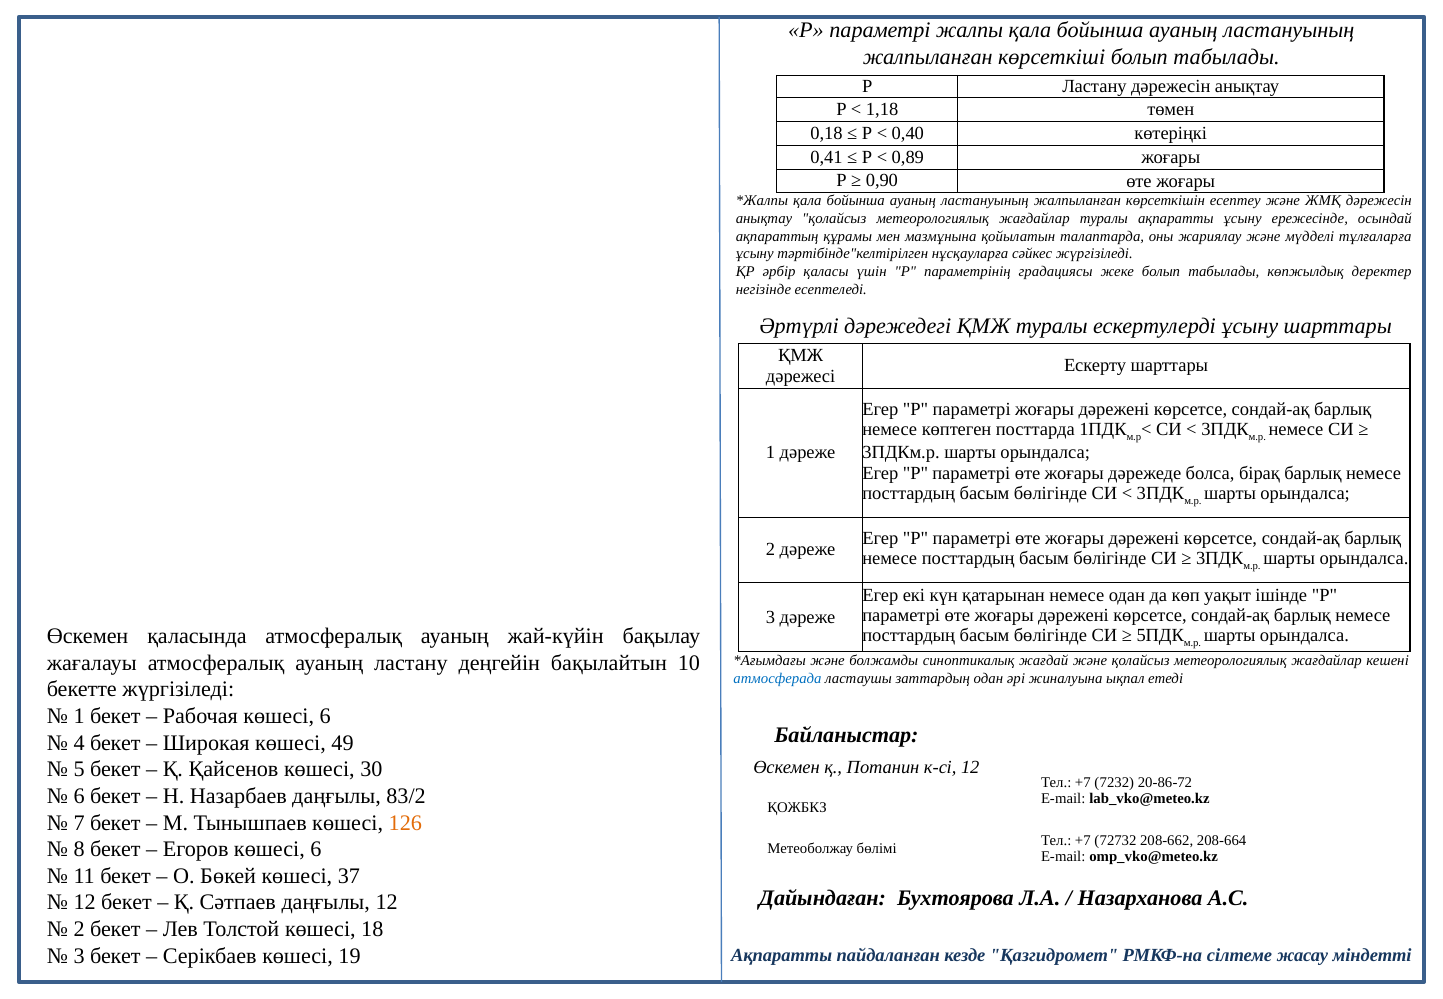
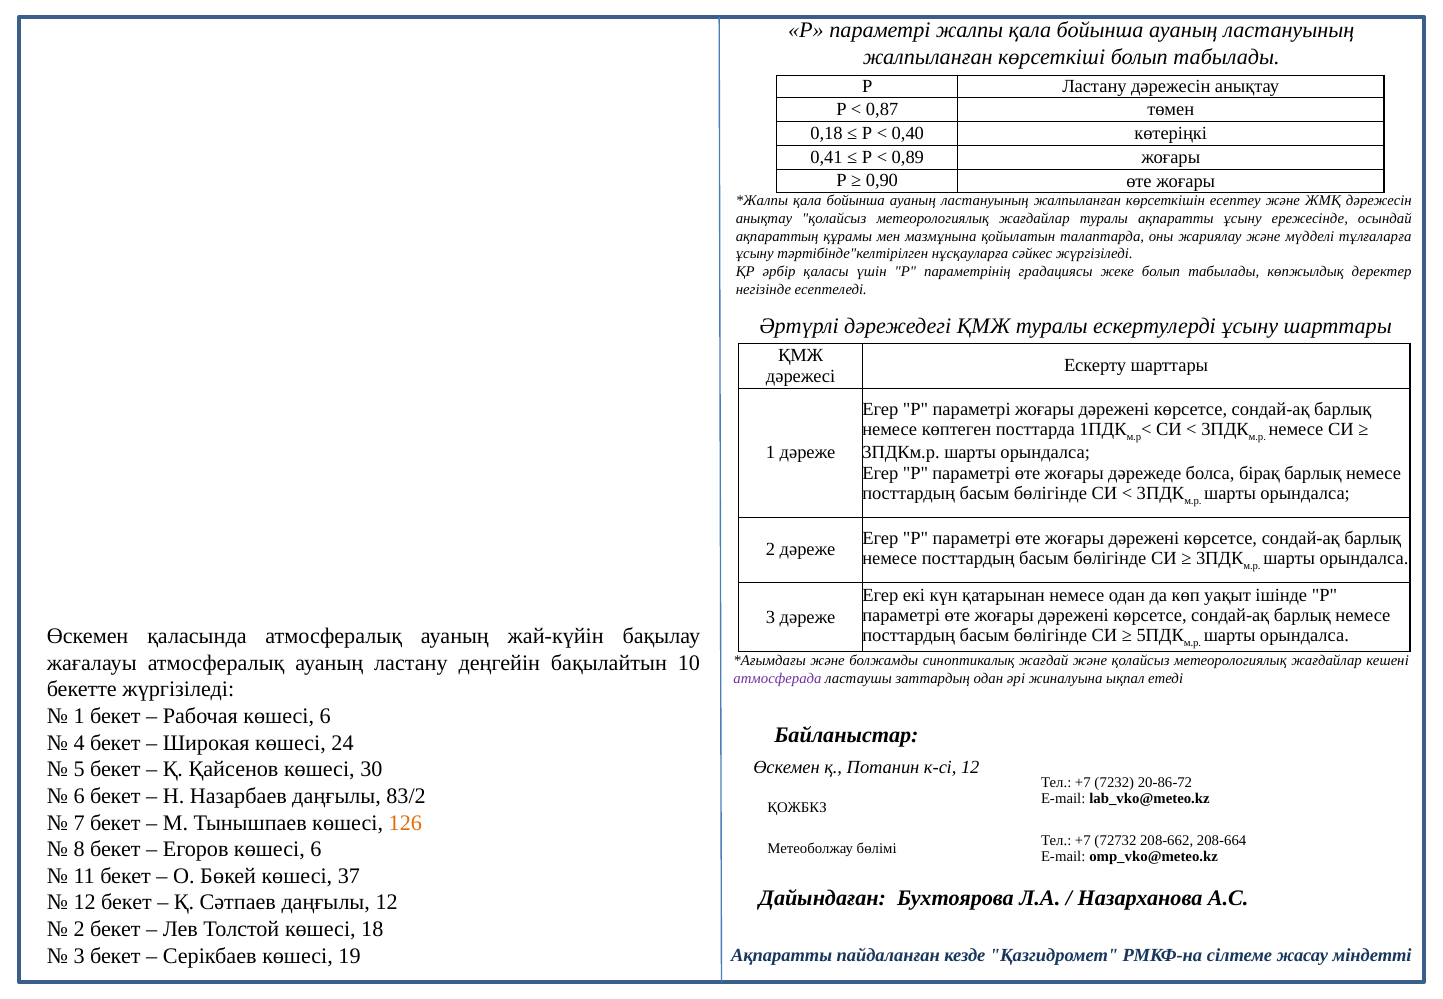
1,18: 1,18 -> 0,87
атмосферада colour: blue -> purple
49: 49 -> 24
